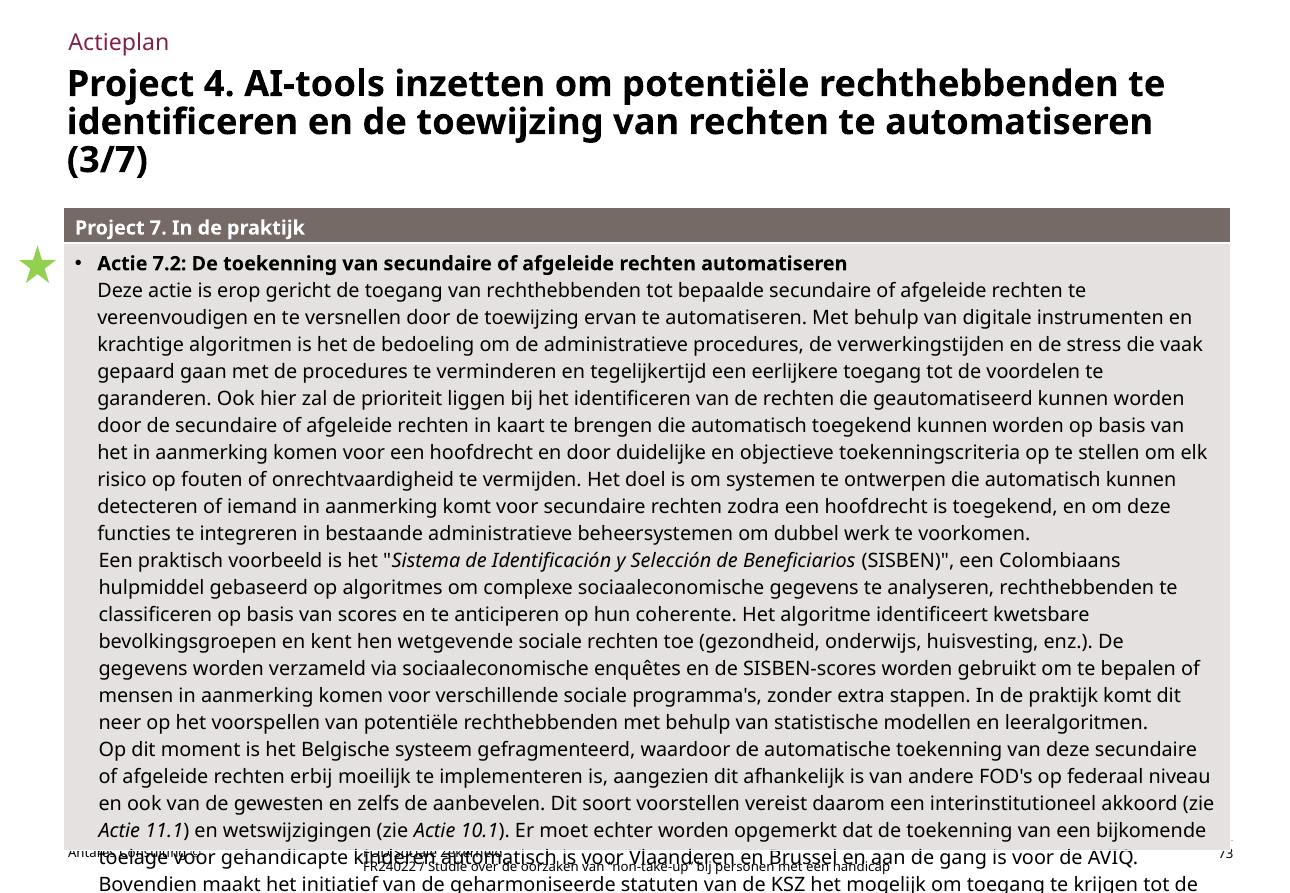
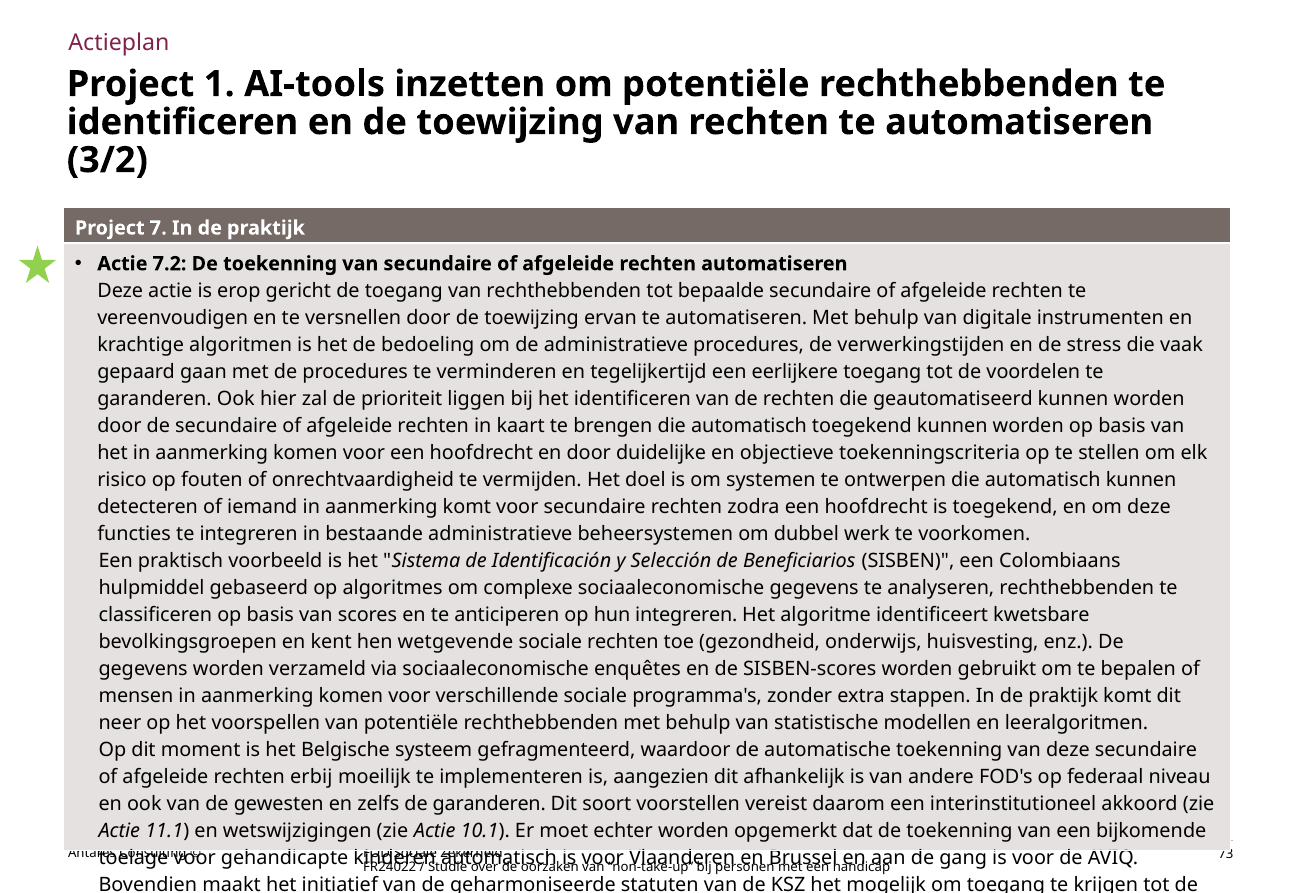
4: 4 -> 1
3/7: 3/7 -> 3/2
hun coherente: coherente -> integreren
de aanbevelen: aanbevelen -> garanderen
